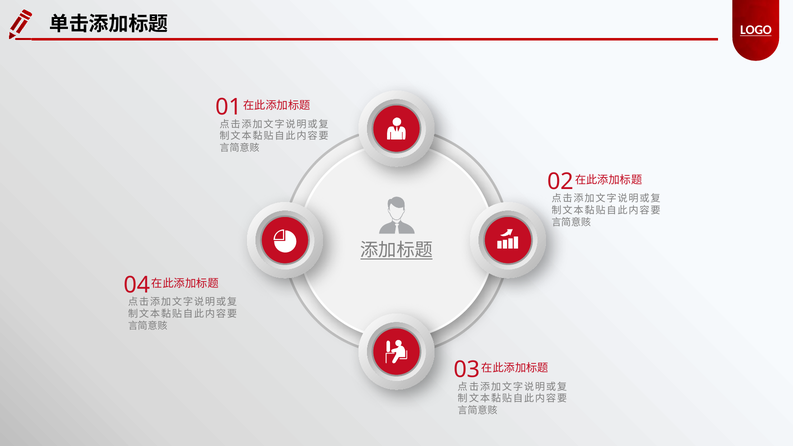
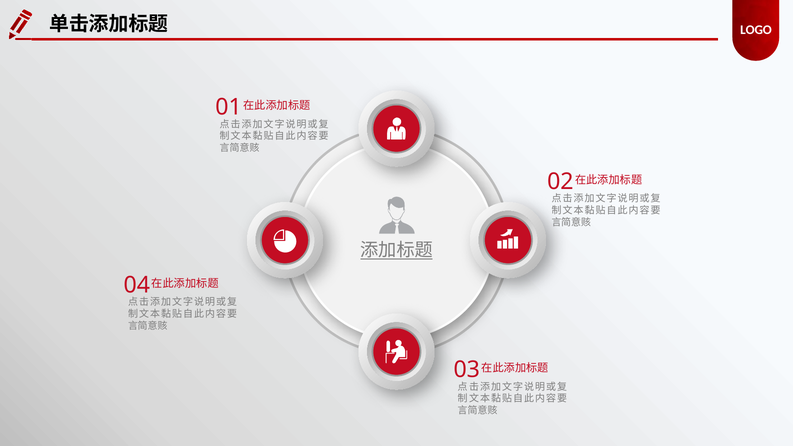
LOGO underline: present -> none
